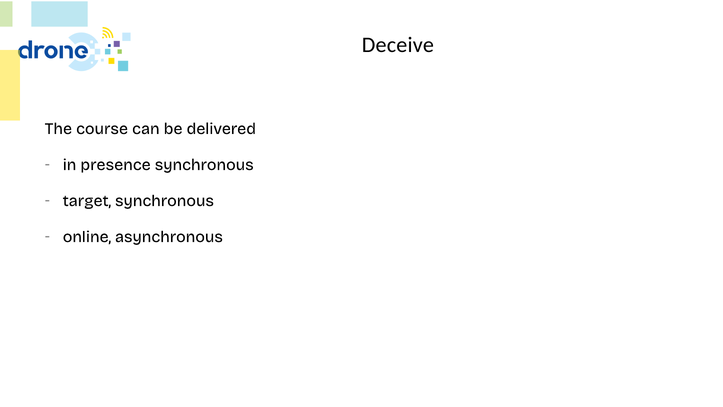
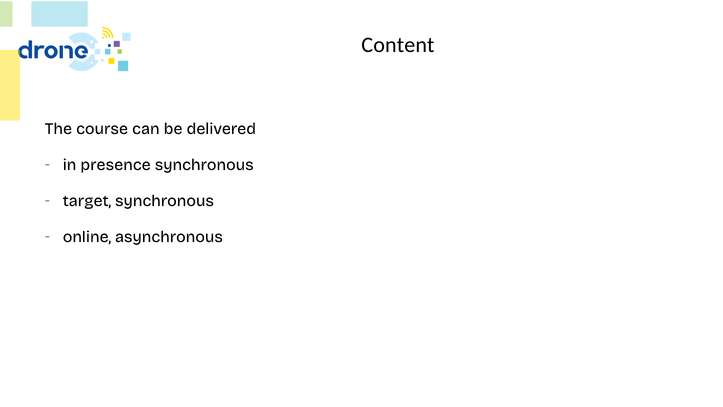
Deceive: Deceive -> Content
